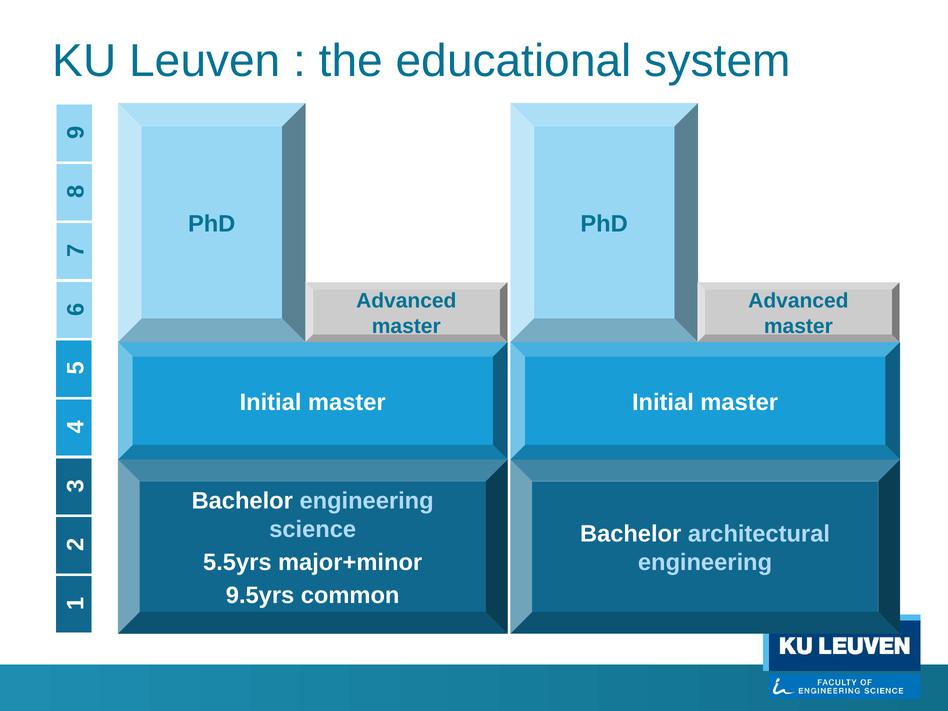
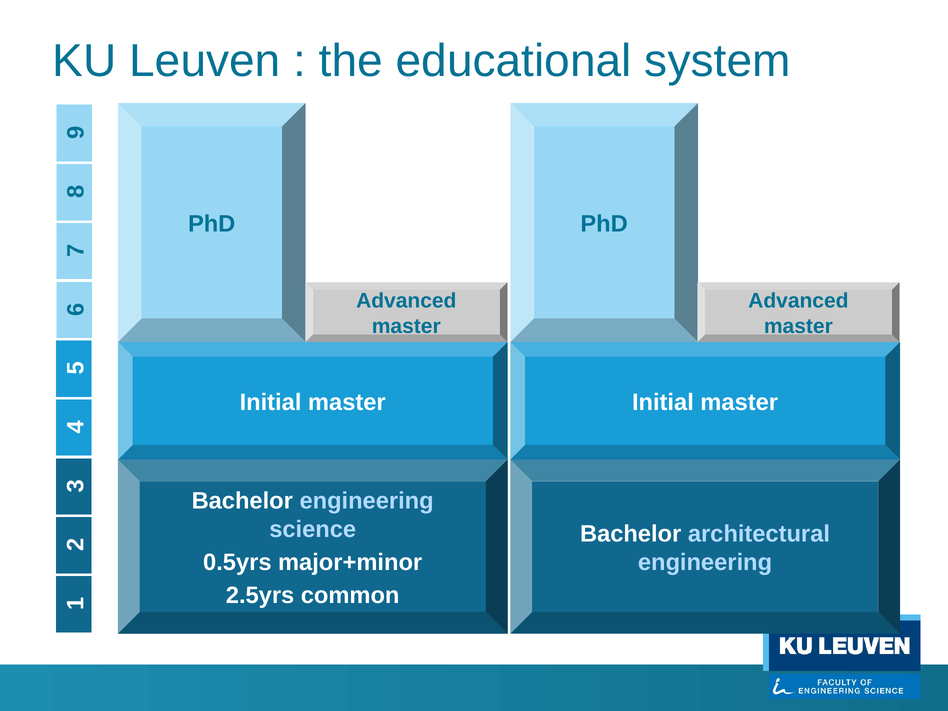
5.5yrs: 5.5yrs -> 0.5yrs
9.5yrs: 9.5yrs -> 2.5yrs
